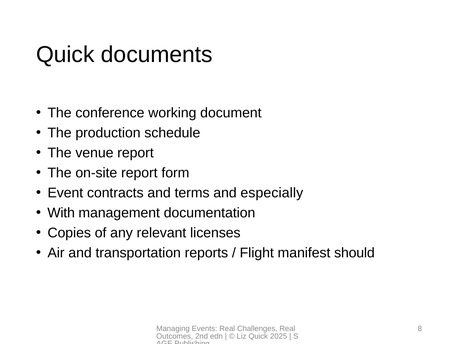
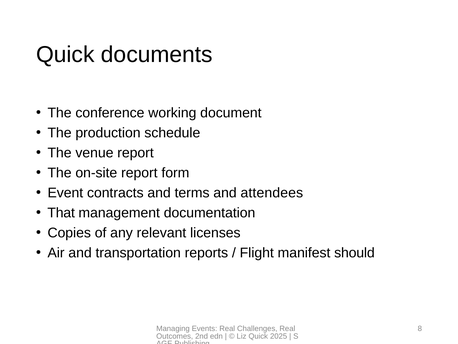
especially: especially -> attendees
With: With -> That
